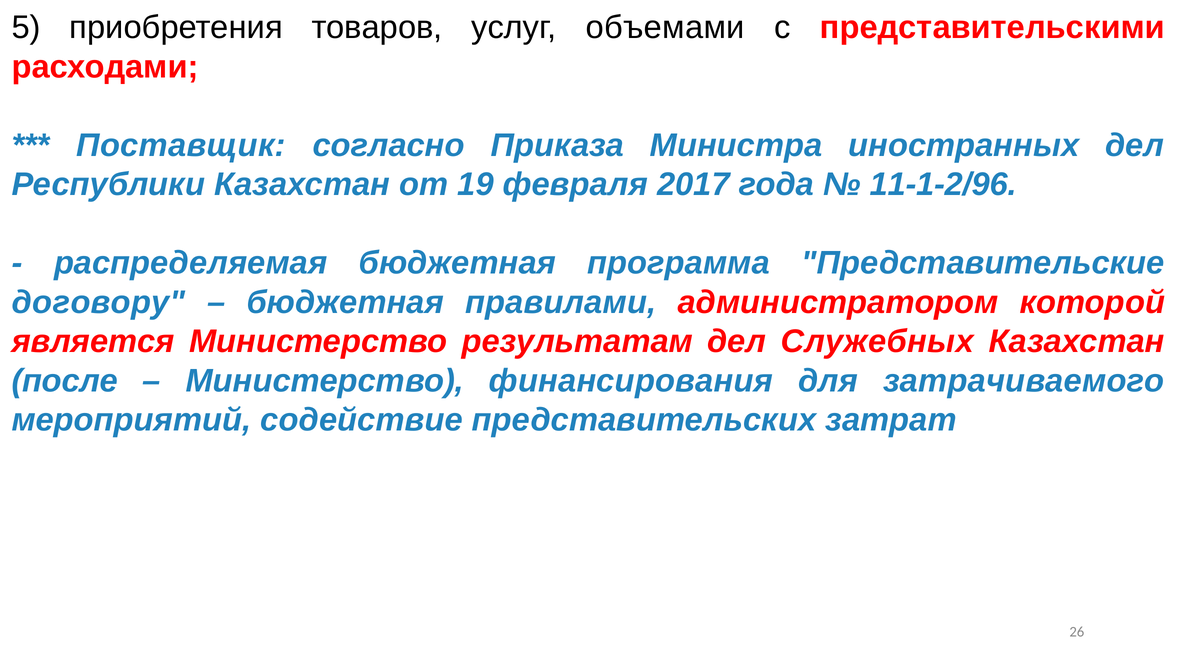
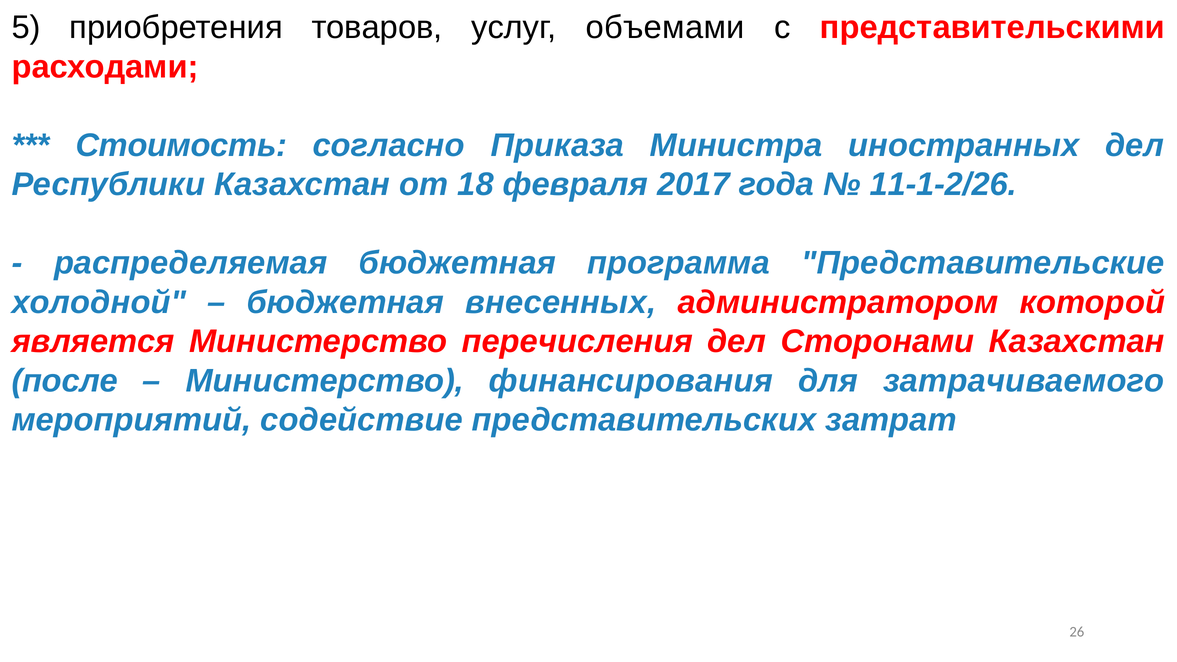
Поставщик: Поставщик -> Стоимость
19: 19 -> 18
11-1-2/96: 11-1-2/96 -> 11-1-2/26
договору: договору -> холодной
правилами: правилами -> внесенных
результатам: результатам -> перечисления
Служебных: Служебных -> Сторонами
